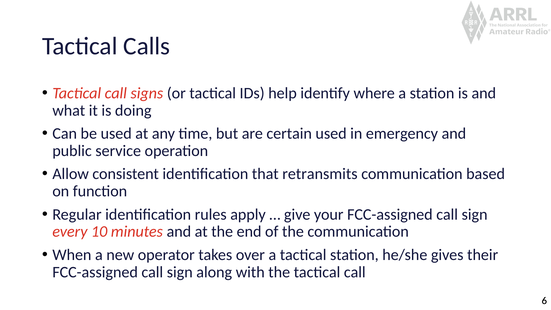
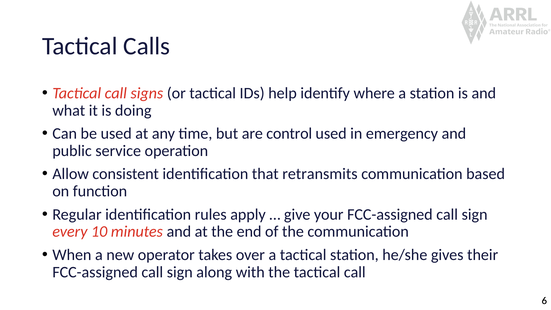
certain: certain -> control
